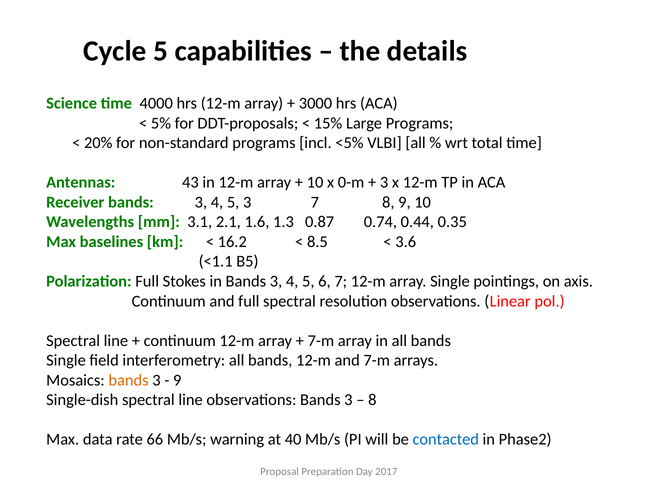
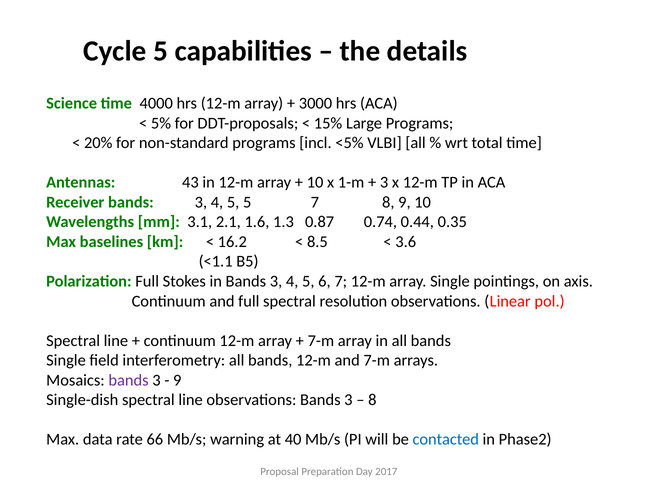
0-m: 0-m -> 1-m
5 3: 3 -> 5
bands at (129, 380) colour: orange -> purple
